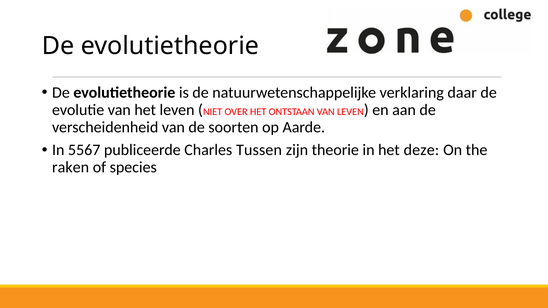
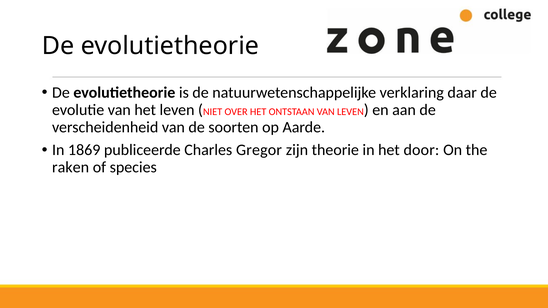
5567: 5567 -> 1869
Tussen: Tussen -> Gregor
deze: deze -> door
